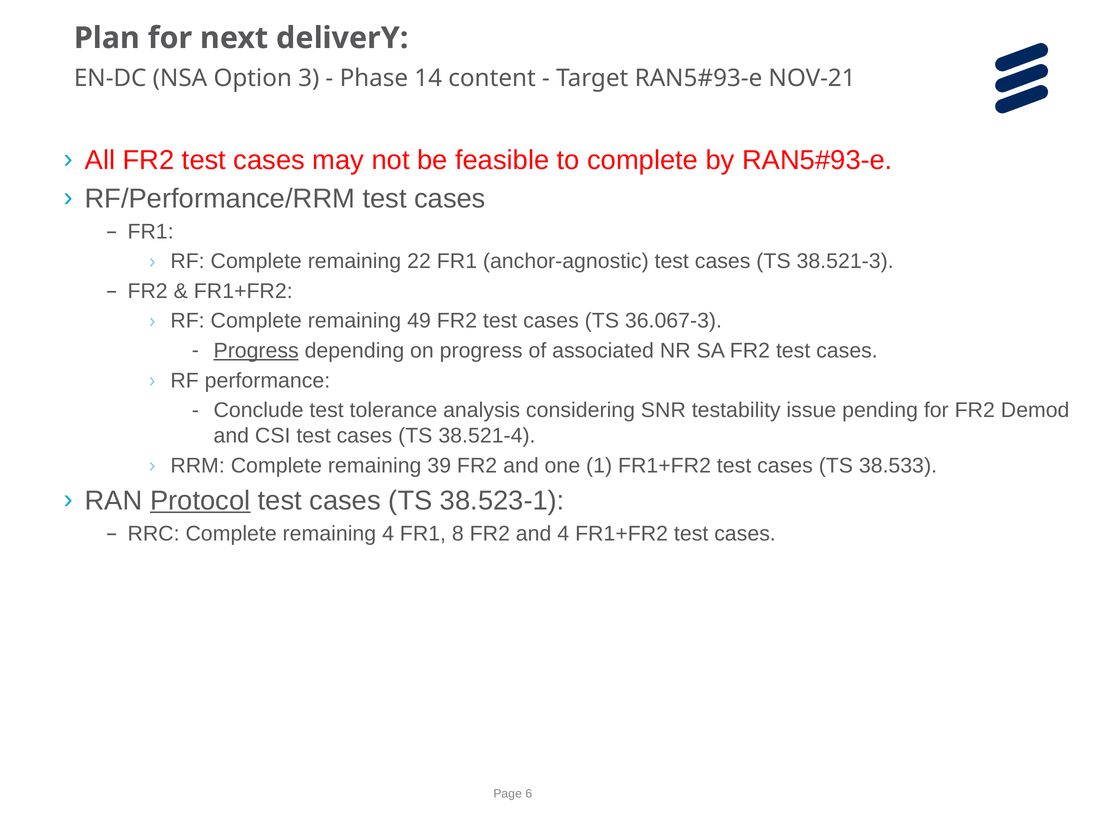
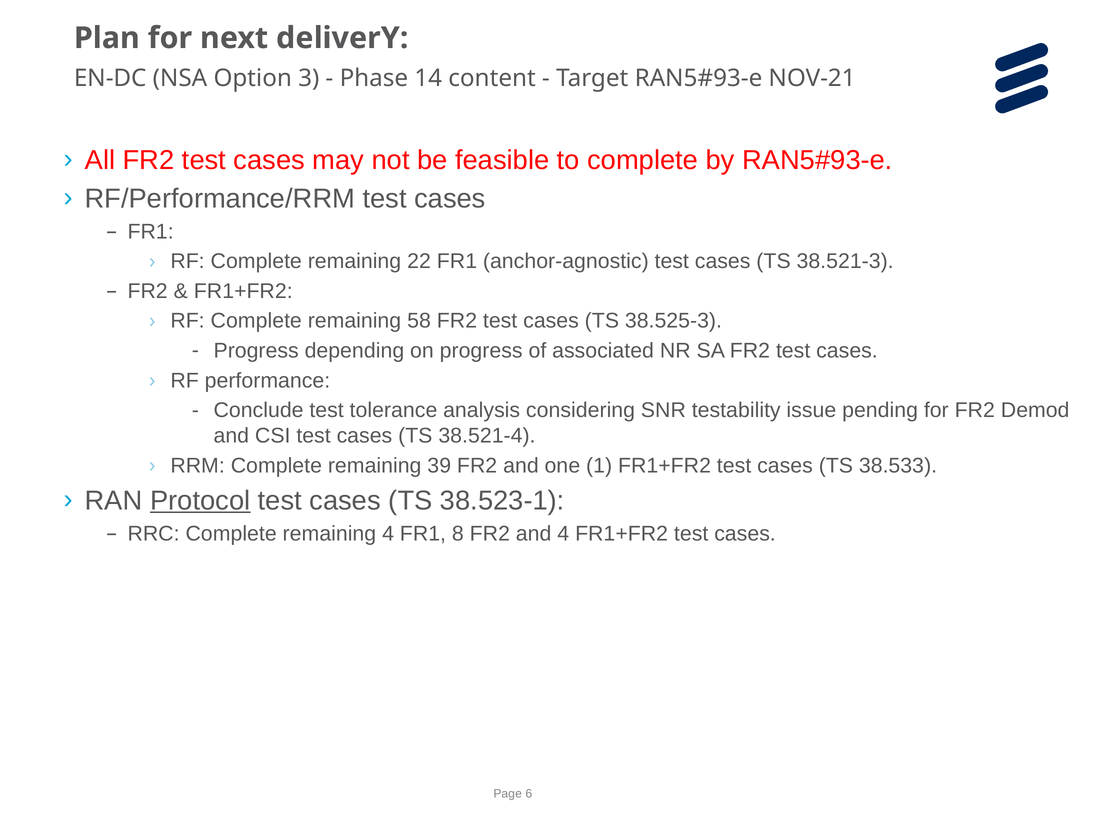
49: 49 -> 58
36.067-3: 36.067-3 -> 38.525-3
Progress at (256, 351) underline: present -> none
